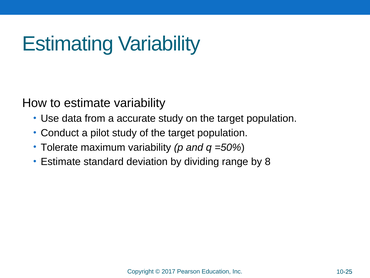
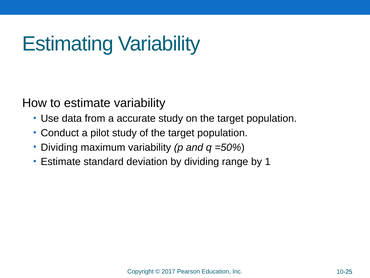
Tolerate at (59, 147): Tolerate -> Dividing
8: 8 -> 1
